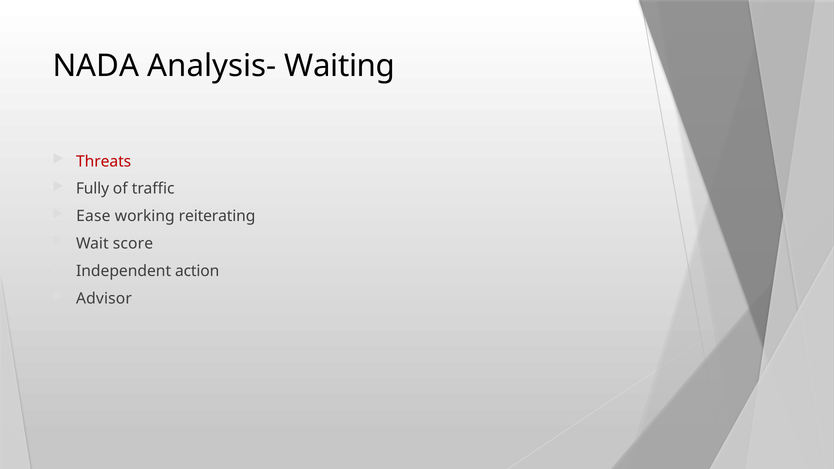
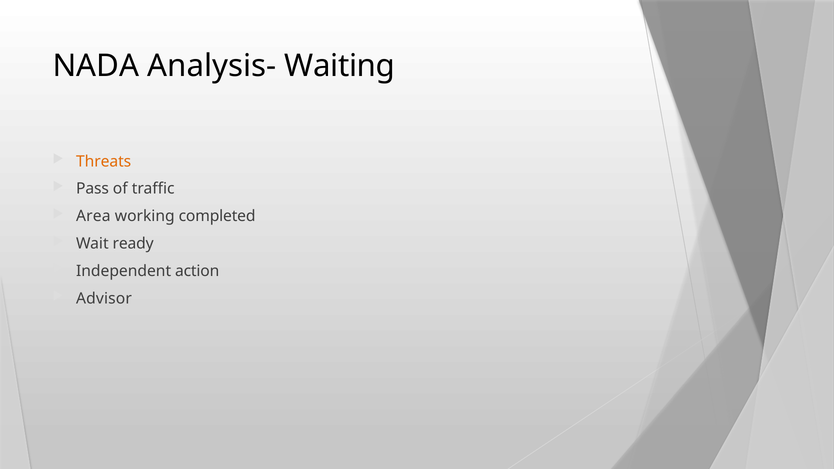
Threats colour: red -> orange
Fully: Fully -> Pass
Ease: Ease -> Area
reiterating: reiterating -> completed
score: score -> ready
